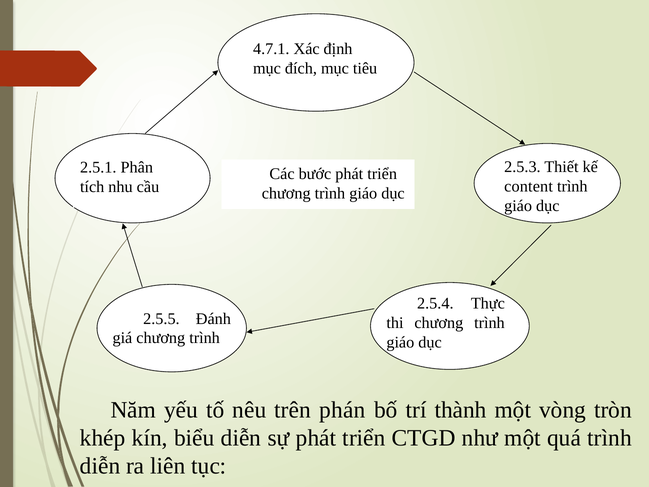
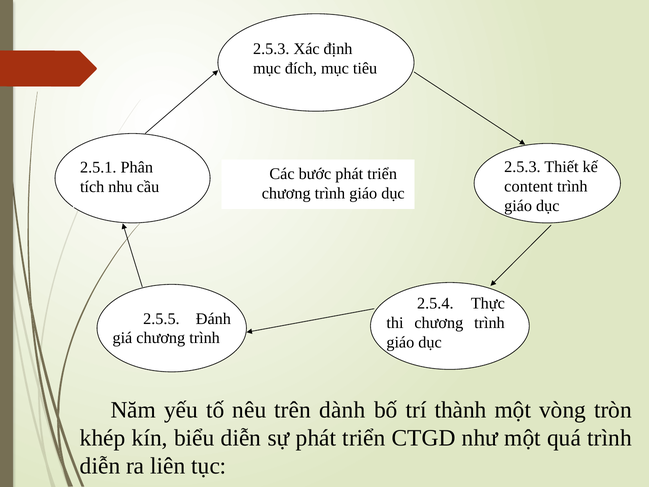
4.7.1 at (271, 49): 4.7.1 -> 2.5.3
phán: phán -> dành
